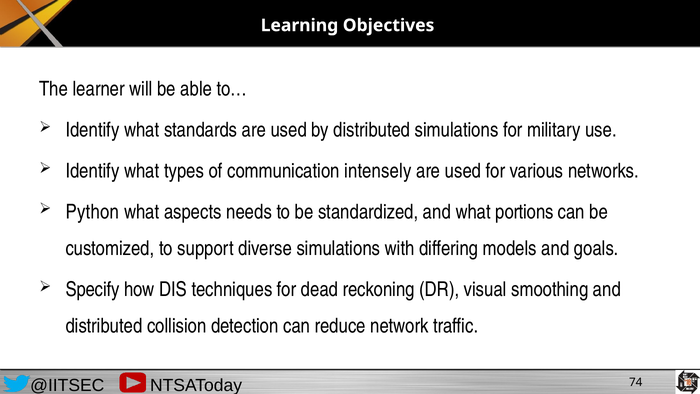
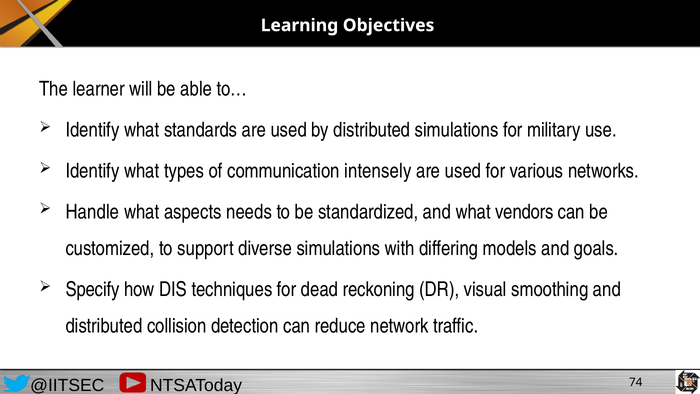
Python: Python -> Handle
portions: portions -> vendors
